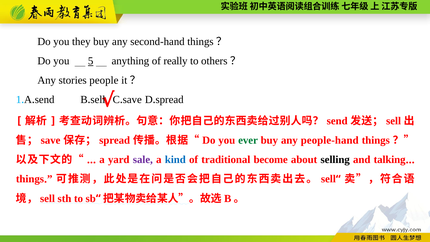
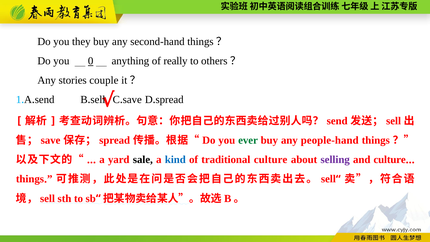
5: 5 -> 0
people: people -> couple
sale colour: purple -> black
traditional become: become -> culture
selling colour: black -> purple
and talking: talking -> culture
